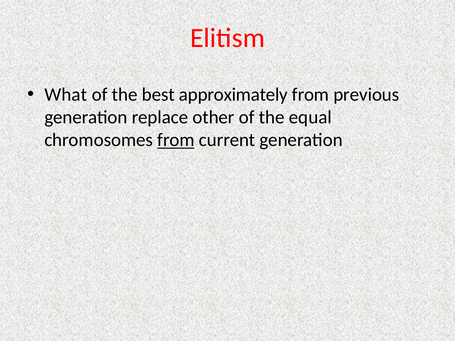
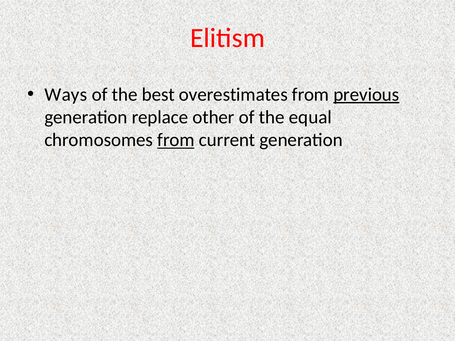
What: What -> Ways
approximately: approximately -> overestimates
previous underline: none -> present
